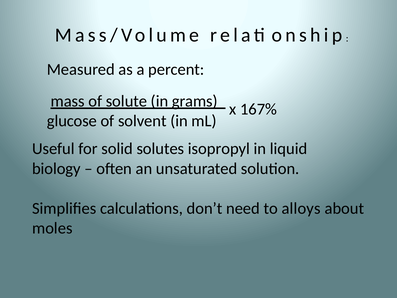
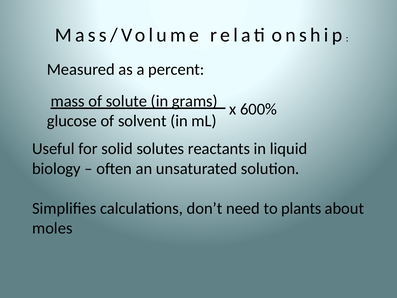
167%: 167% -> 600%
isopropyl: isopropyl -> reactants
alloys: alloys -> plants
